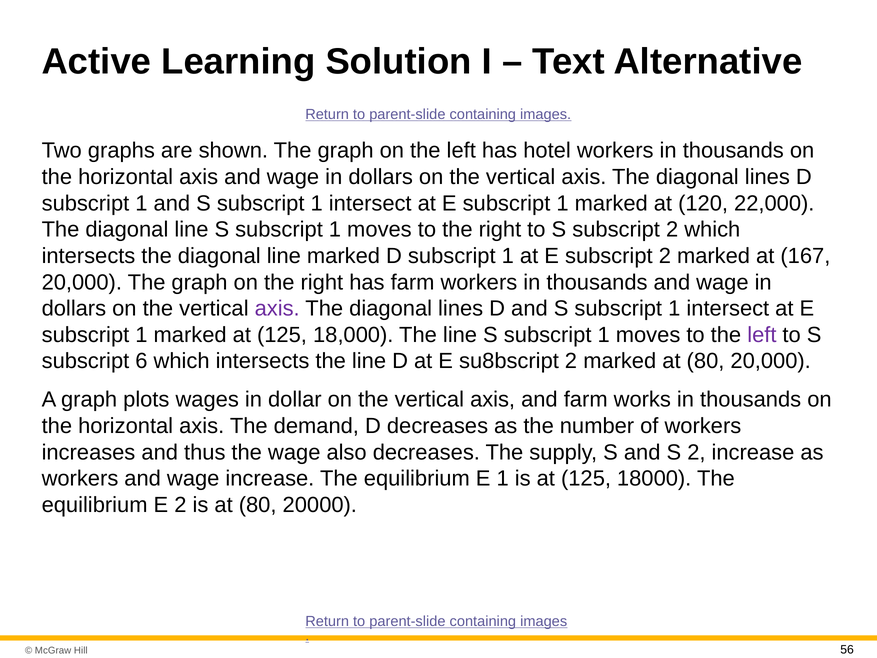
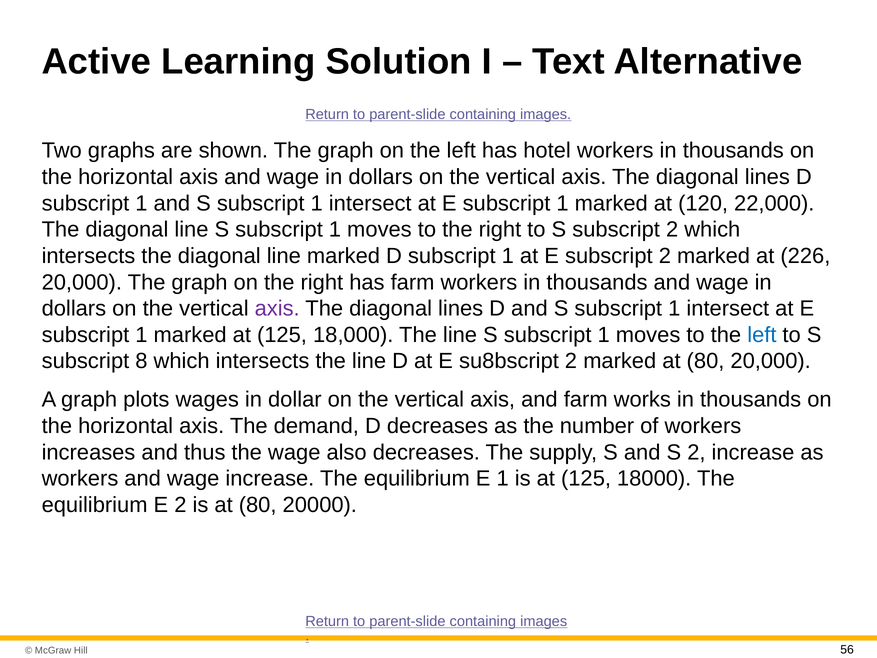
167: 167 -> 226
left at (762, 335) colour: purple -> blue
6: 6 -> 8
